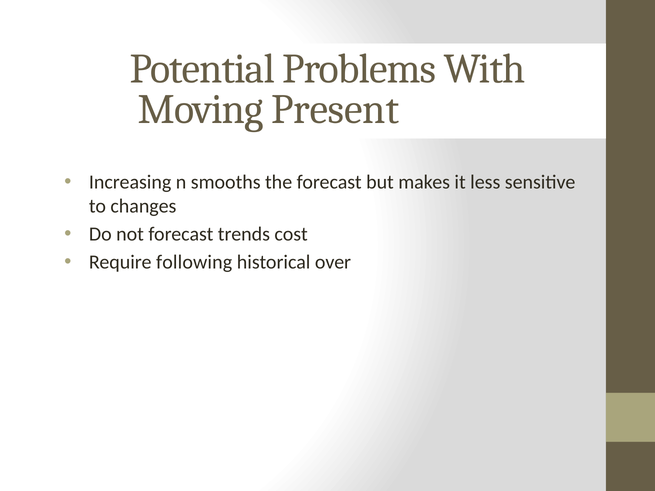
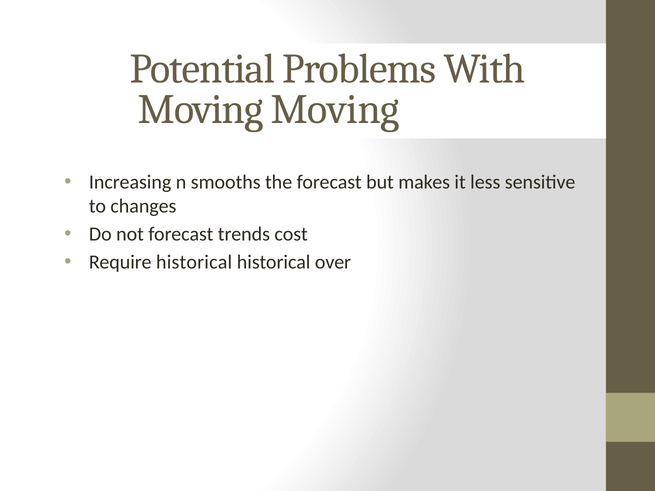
Moving Present: Present -> Moving
Require following: following -> historical
